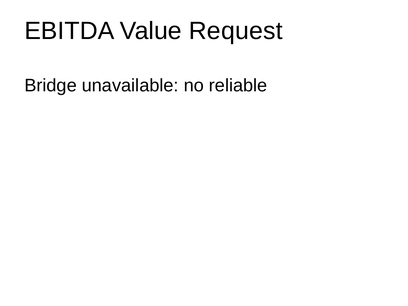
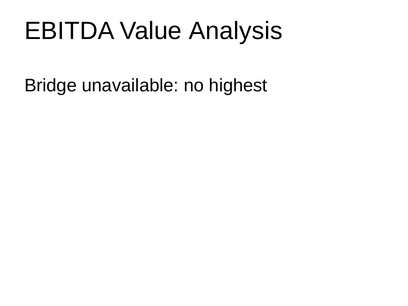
Request: Request -> Analysis
reliable: reliable -> highest
